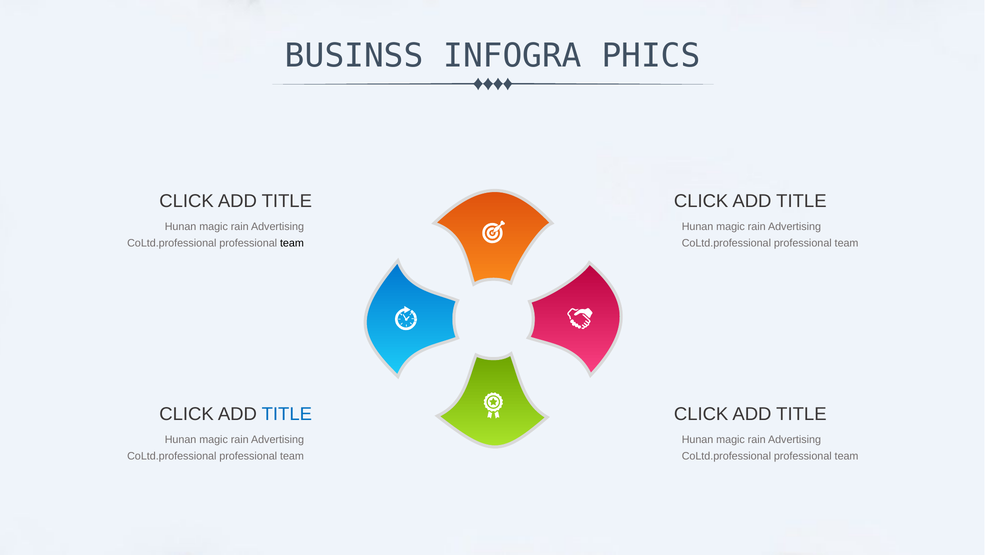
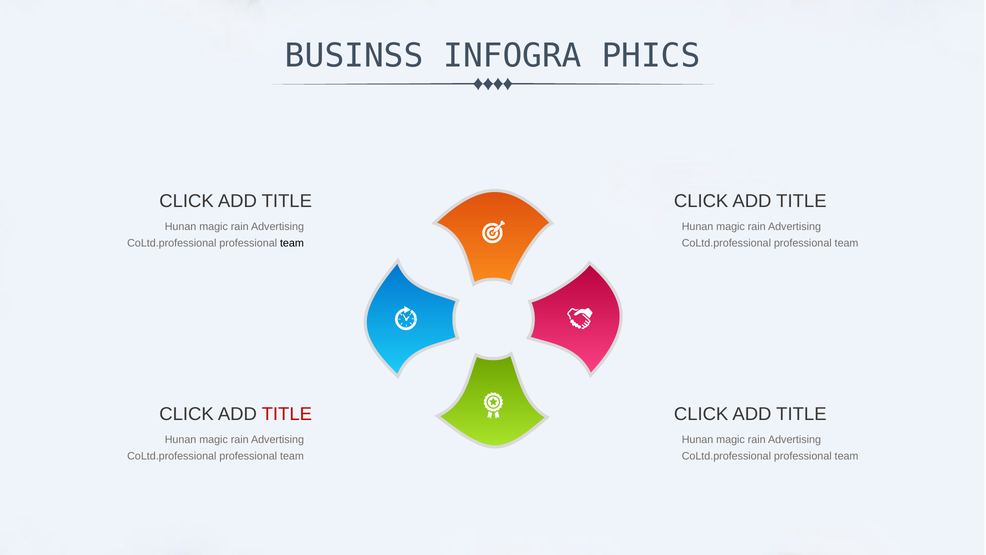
TITLE at (287, 414) colour: blue -> red
